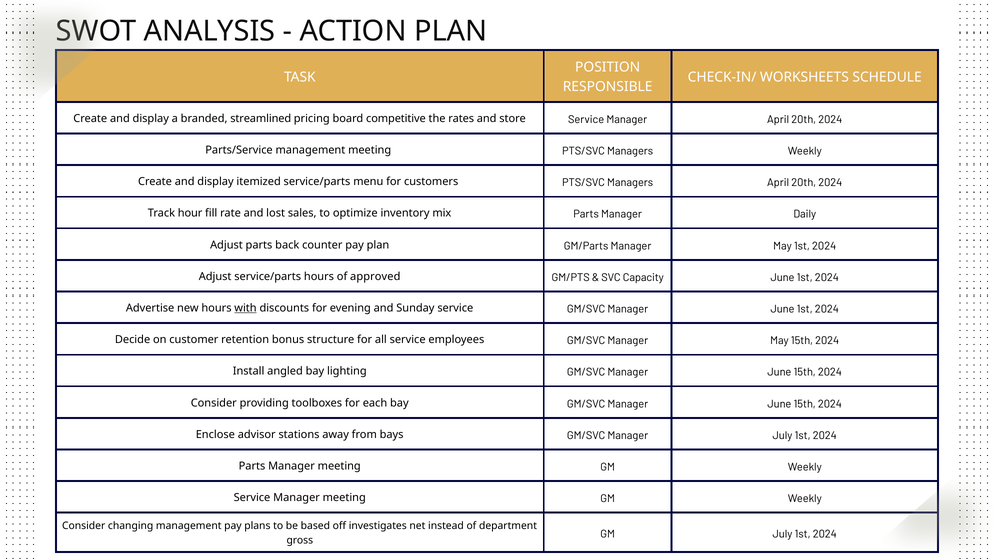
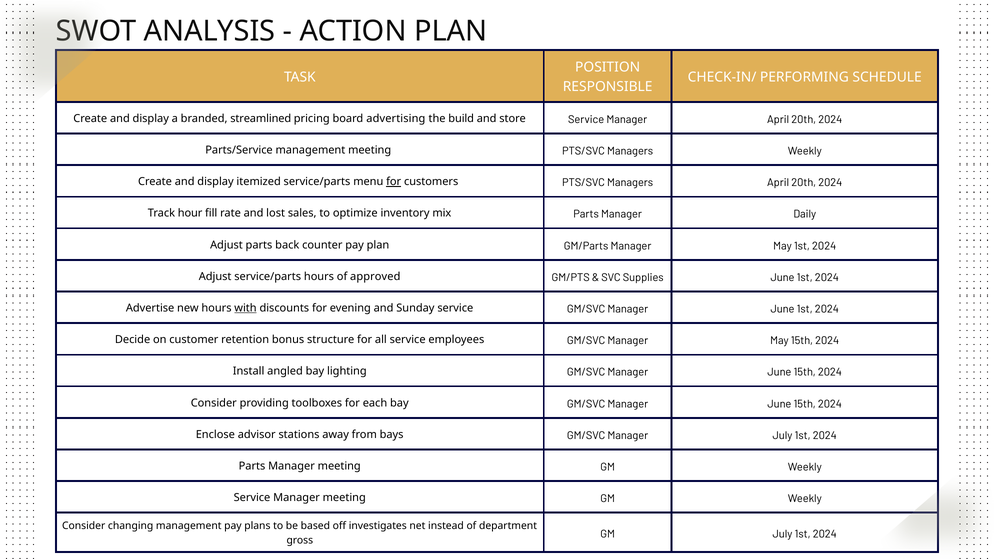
WORKSHEETS: WORKSHEETS -> PERFORMING
competitive: competitive -> advertising
rates: rates -> build
for at (394, 182) underline: none -> present
Capacity: Capacity -> Supplies
